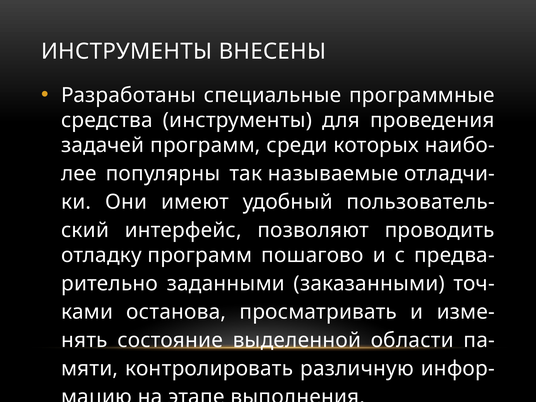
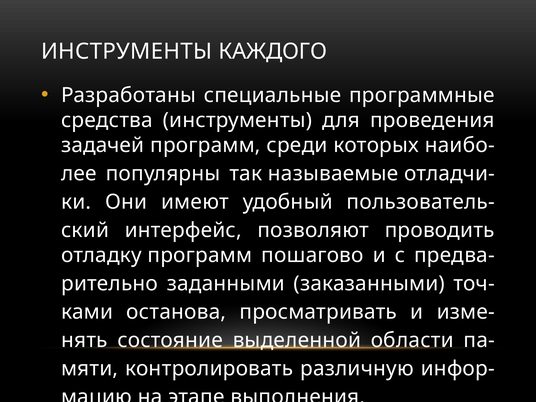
ВНЕСЕНЫ: ВНЕСЕНЫ -> КАЖДОГО
